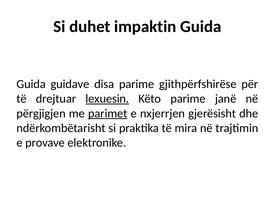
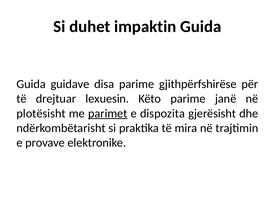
lexuesin underline: present -> none
përgjigjen: përgjigjen -> plotësisht
nxjerrjen: nxjerrjen -> dispozita
